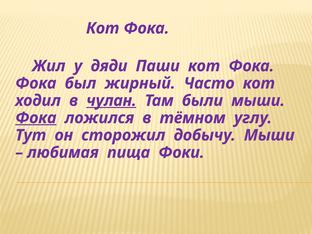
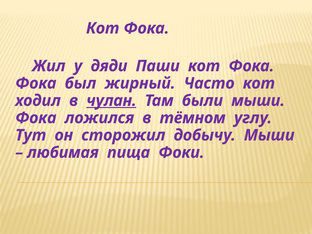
Фока at (36, 118) underline: present -> none
